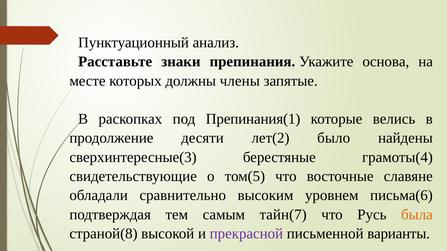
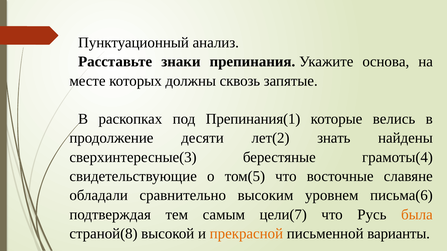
члены: члены -> сквозь
было: было -> знать
тайн(7: тайн(7 -> цели(7
прекрасной colour: purple -> orange
